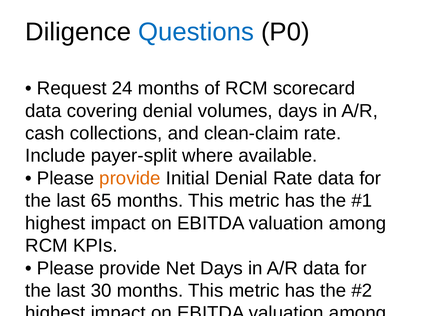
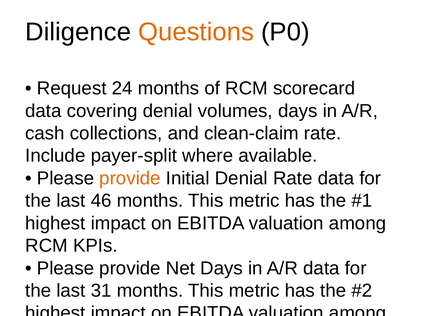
Questions colour: blue -> orange
65: 65 -> 46
30: 30 -> 31
